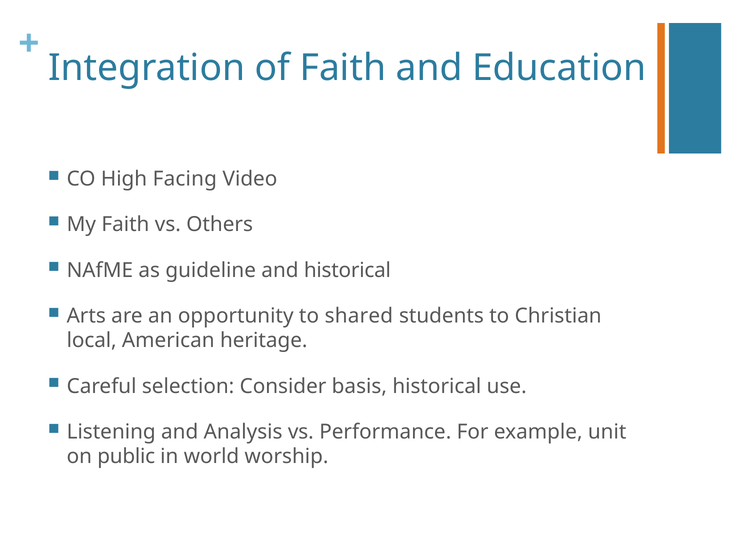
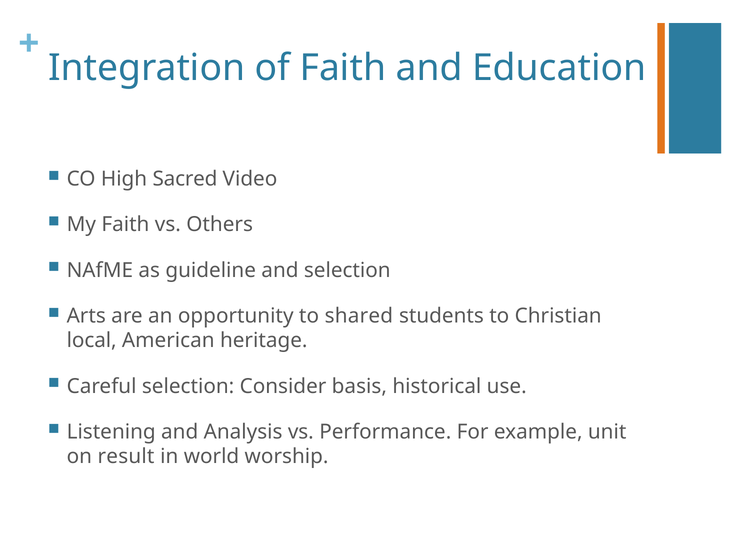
Facing: Facing -> Sacred
and historical: historical -> selection
public: public -> result
